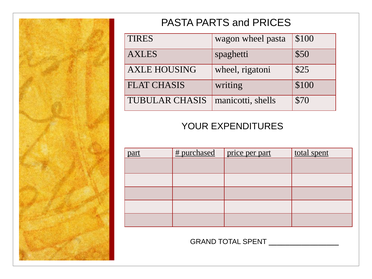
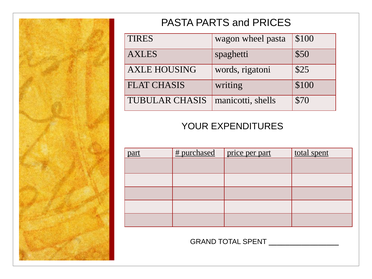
HOUSING wheel: wheel -> words
